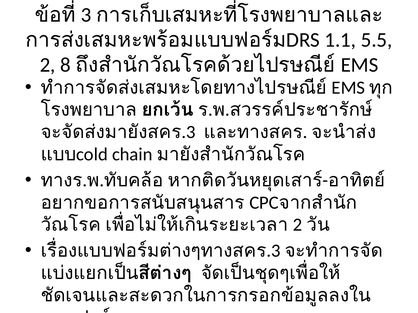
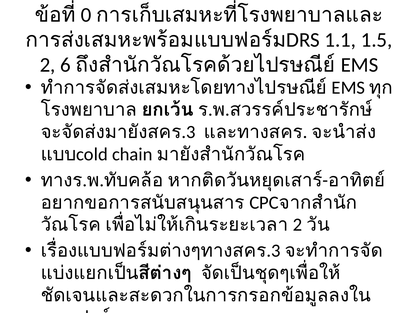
3: 3 -> 0
5.5: 5.5 -> 1.5
8: 8 -> 6
